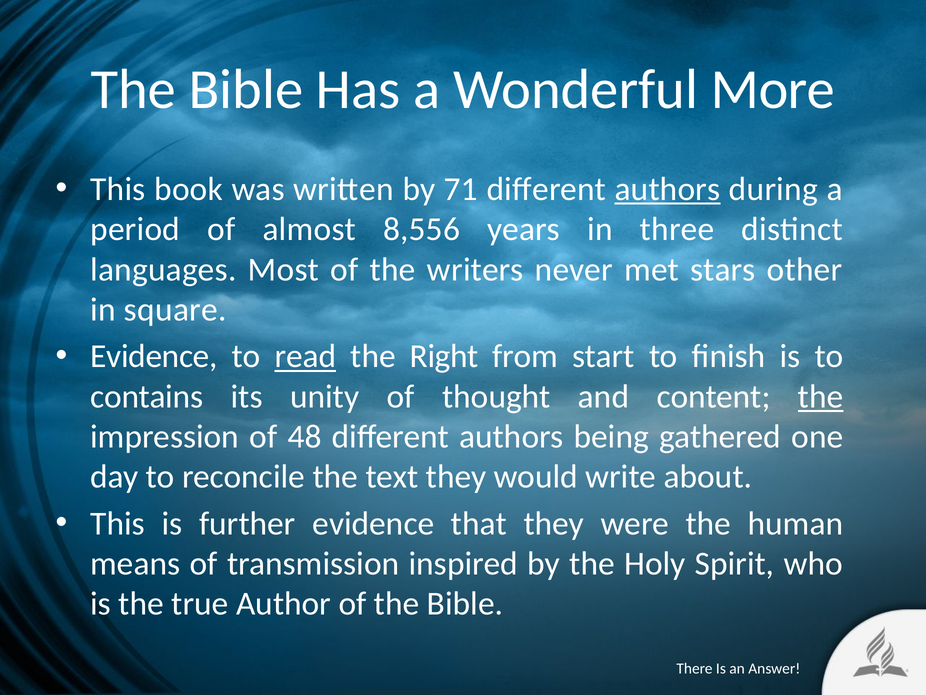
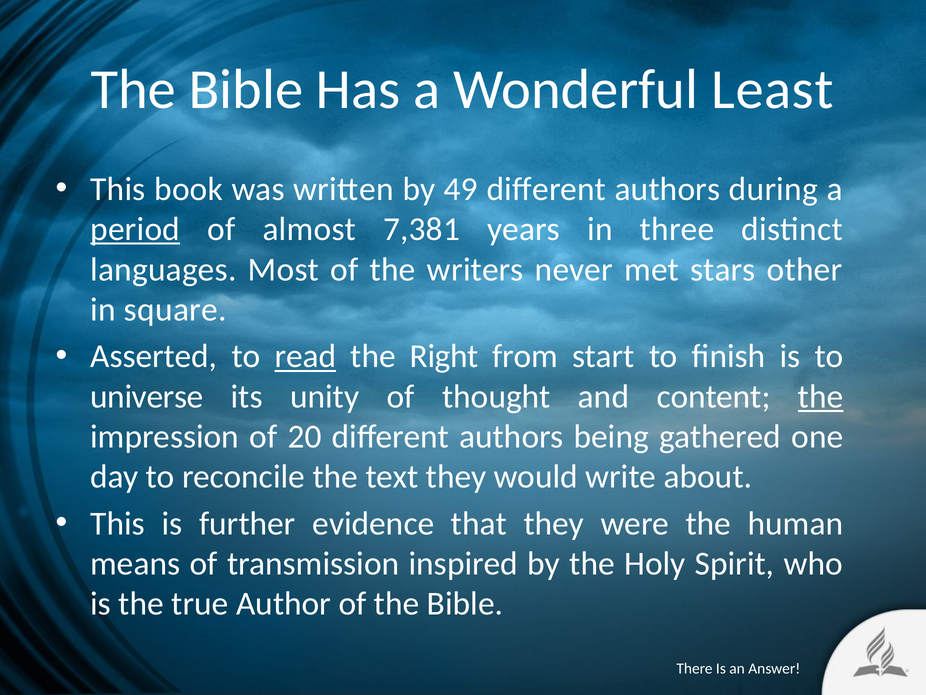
More: More -> Least
71: 71 -> 49
authors at (667, 189) underline: present -> none
period underline: none -> present
8,556: 8,556 -> 7,381
Evidence at (154, 356): Evidence -> Asserted
contains: contains -> universe
48: 48 -> 20
